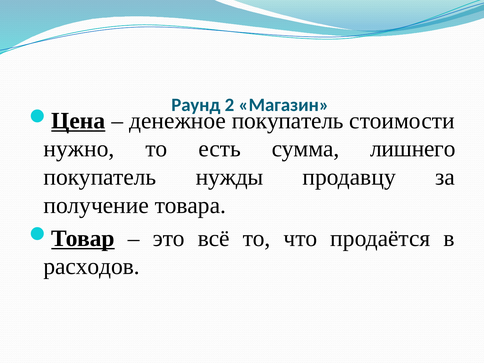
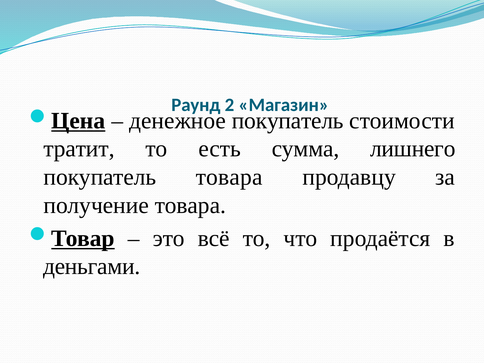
нужно: нужно -> тратит
покупатель нужды: нужды -> товара
расходов: расходов -> деньгами
